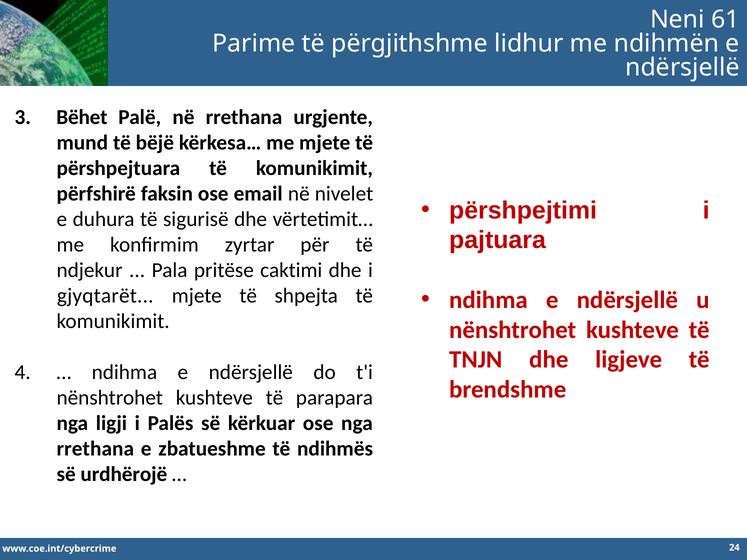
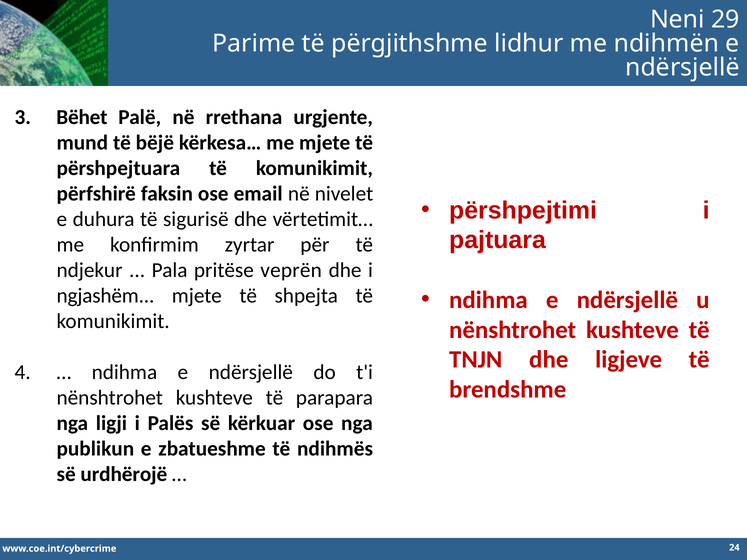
61: 61 -> 29
caktimi: caktimi -> veprën
gjyqtarët: gjyqtarët -> ngjashëm
rrethana at (95, 449): rrethana -> publikun
